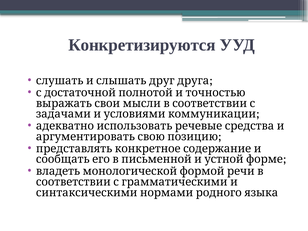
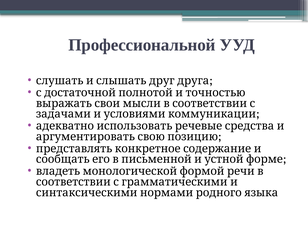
Конкретизируются: Конкретизируются -> Профессиональной
